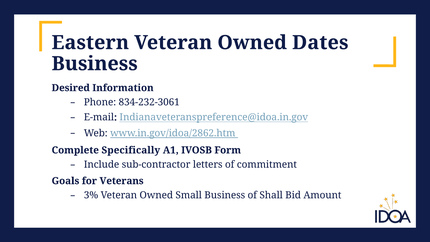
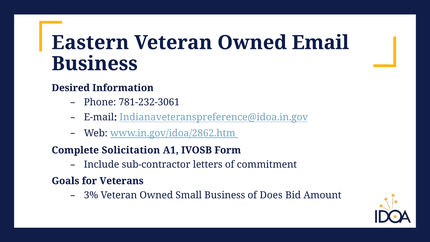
Dates: Dates -> Email
834-232-3061: 834-232-3061 -> 781-232-3061
Specifically: Specifically -> Solicitation
Shall: Shall -> Does
